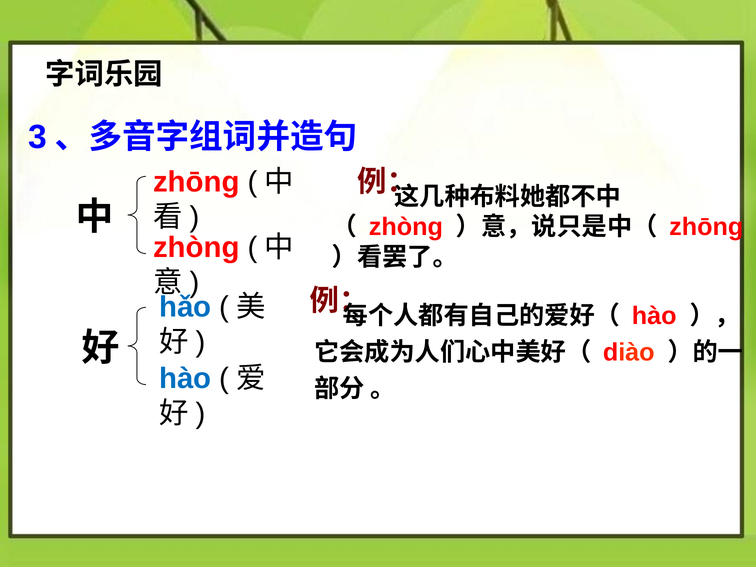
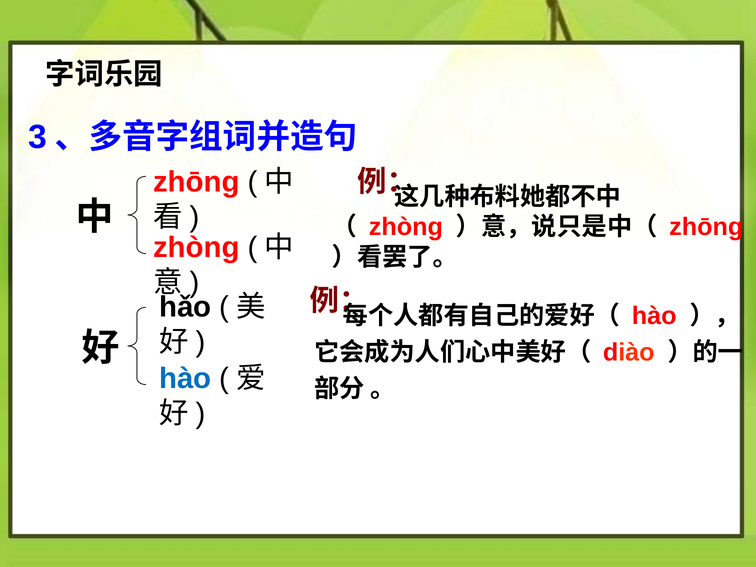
hǎo colour: blue -> black
